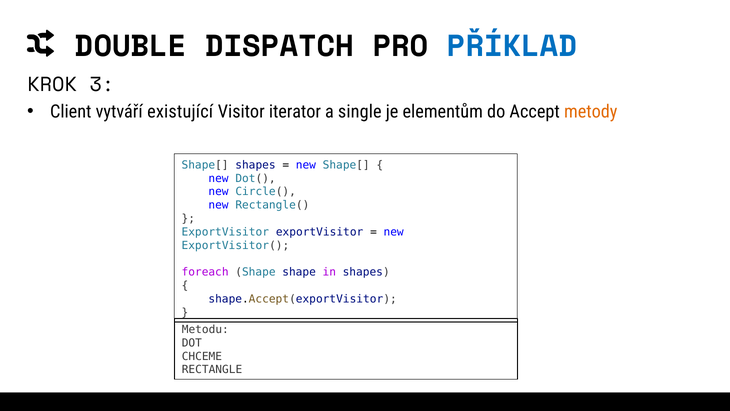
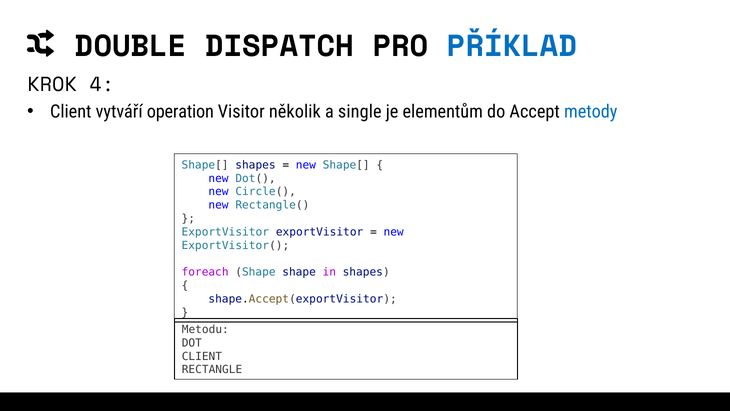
3: 3 -> 4
existující: existující -> operation
iterator: iterator -> několik
metody colour: orange -> blue
CHCEME at (202, 356): CHCEME -> CLIENT
